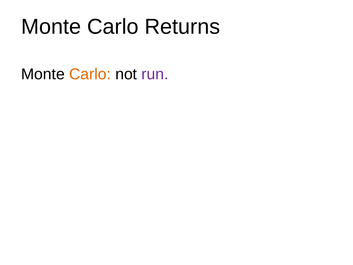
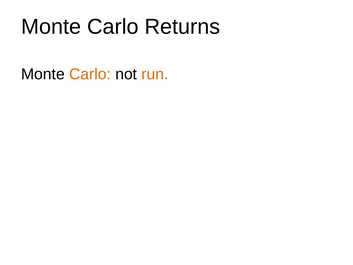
run colour: purple -> orange
